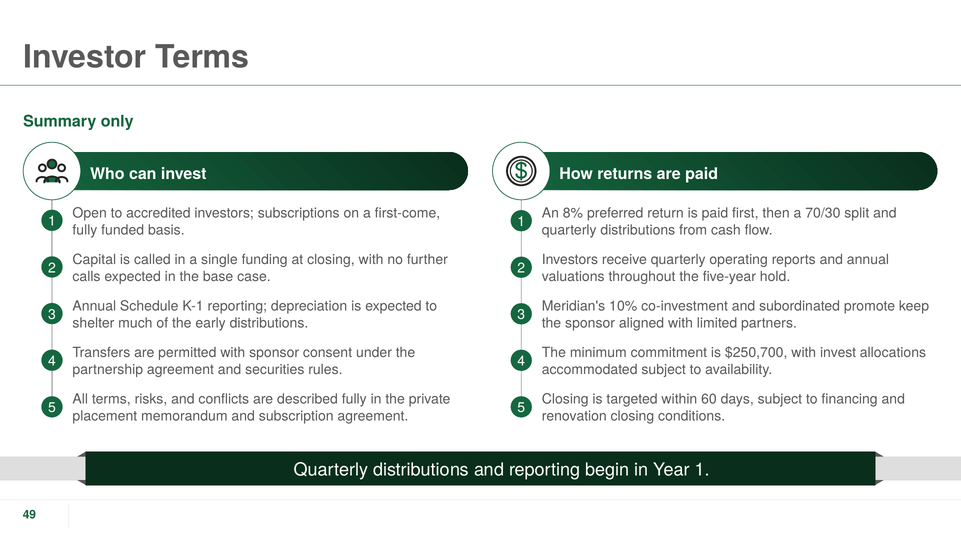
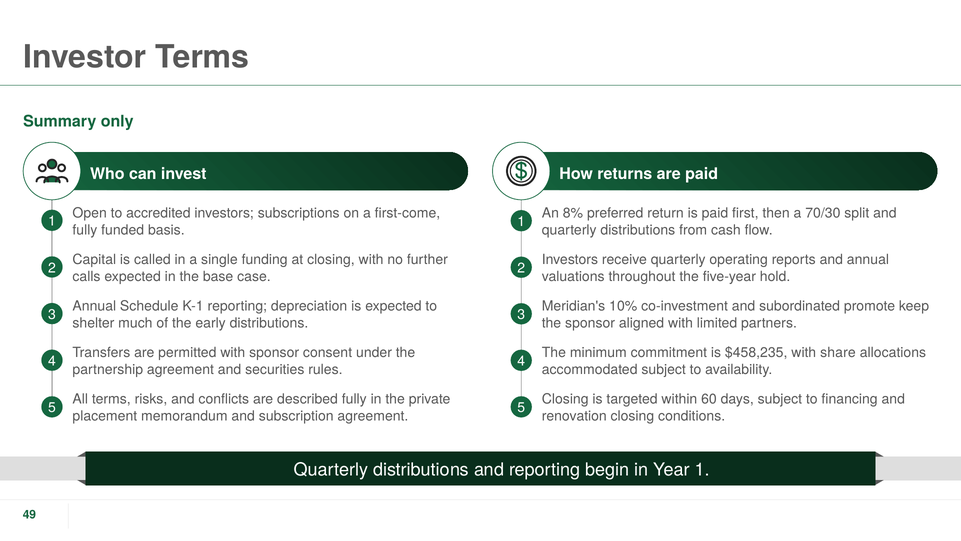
$250,700: $250,700 -> $458,235
with invest: invest -> share
